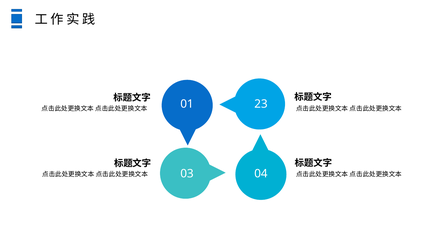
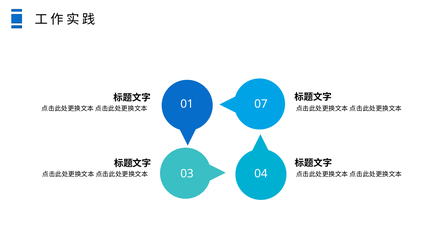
23: 23 -> 07
